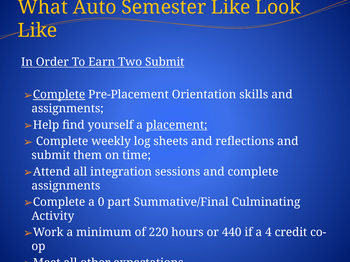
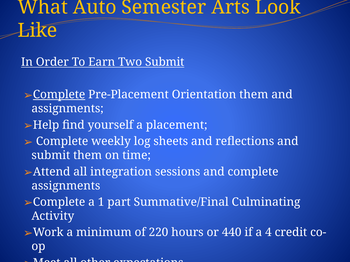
Semester Like: Like -> Arts
Orientation skills: skills -> them
placement underline: present -> none
0: 0 -> 1
